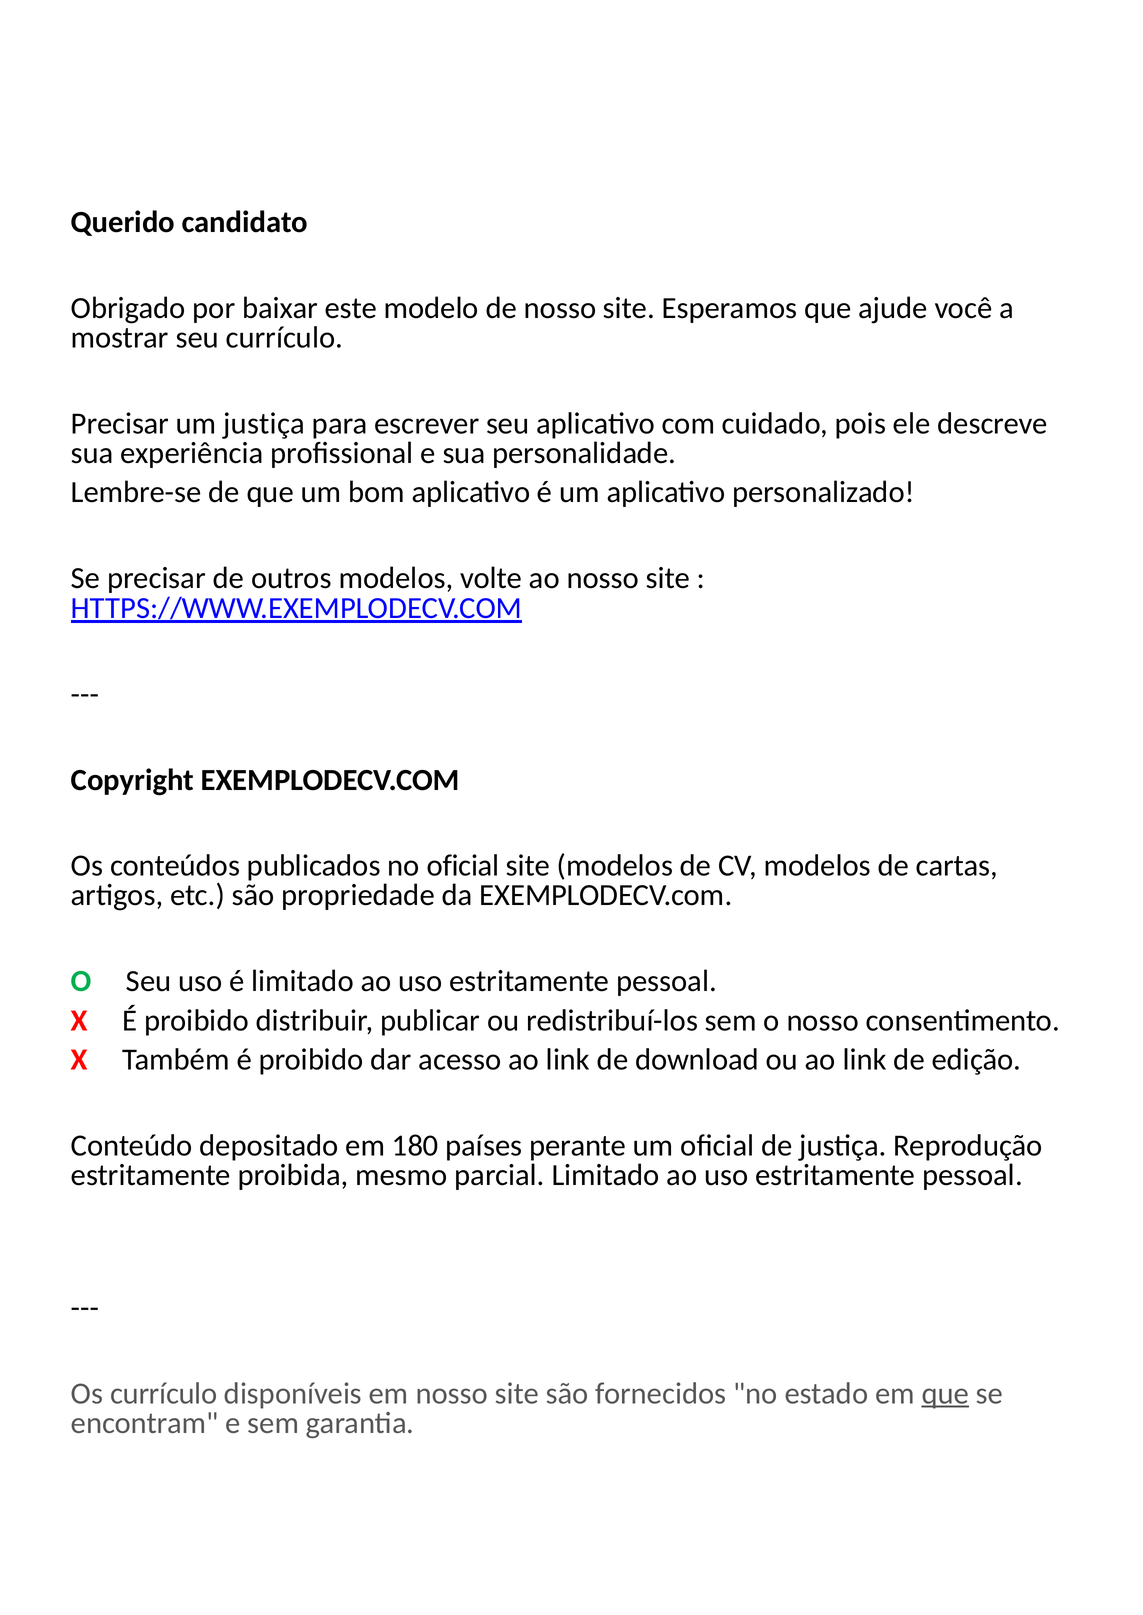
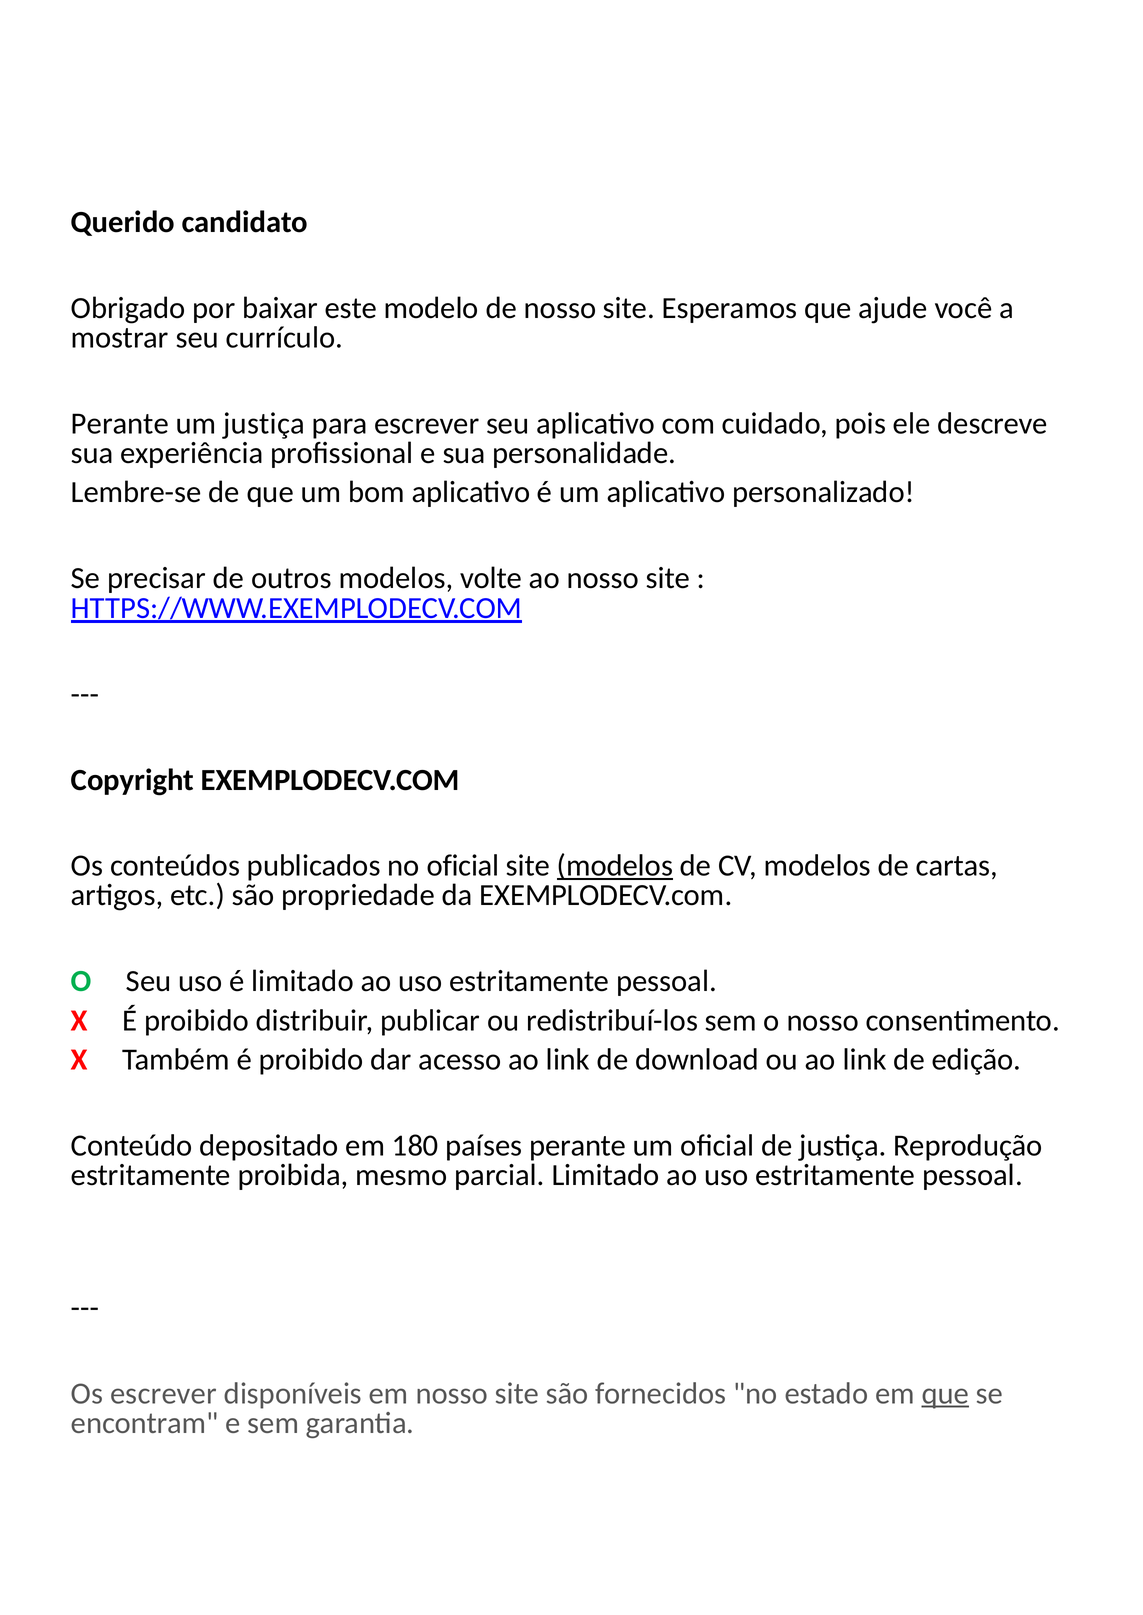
Precisar at (120, 424): Precisar -> Perante
modelos at (615, 866) underline: none -> present
Os currículo: currículo -> escrever
